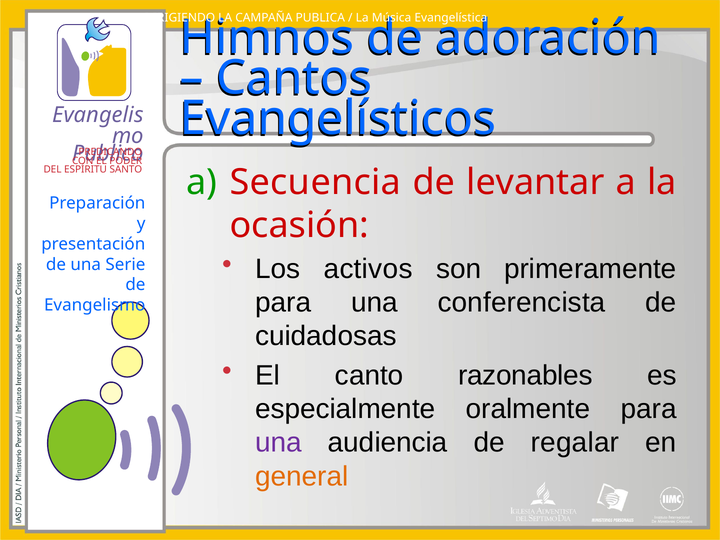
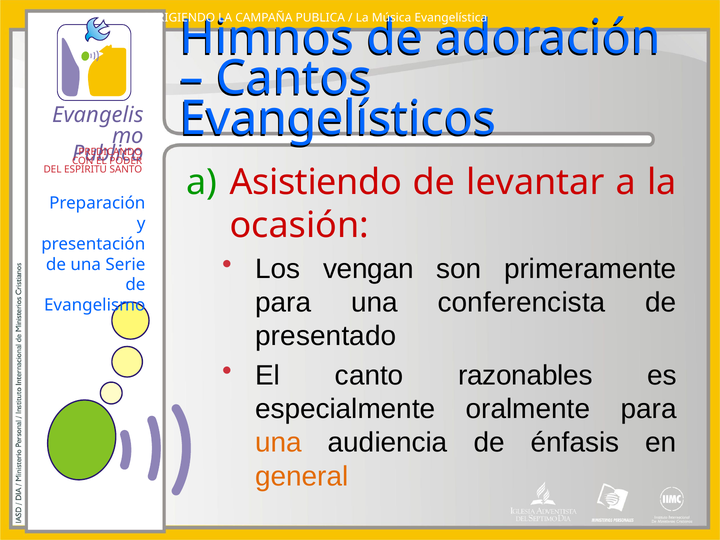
Secuencia: Secuencia -> Asistiendo
activos: activos -> vengan
cuidadosas: cuidadosas -> presentado
una at (279, 443) colour: purple -> orange
regalar: regalar -> énfasis
